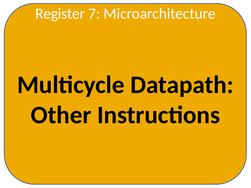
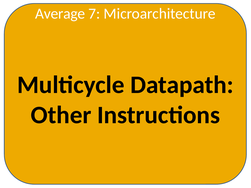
Register: Register -> Average
